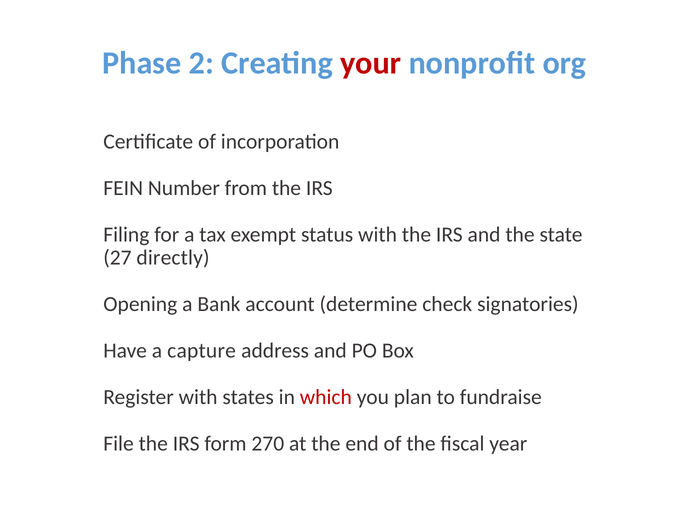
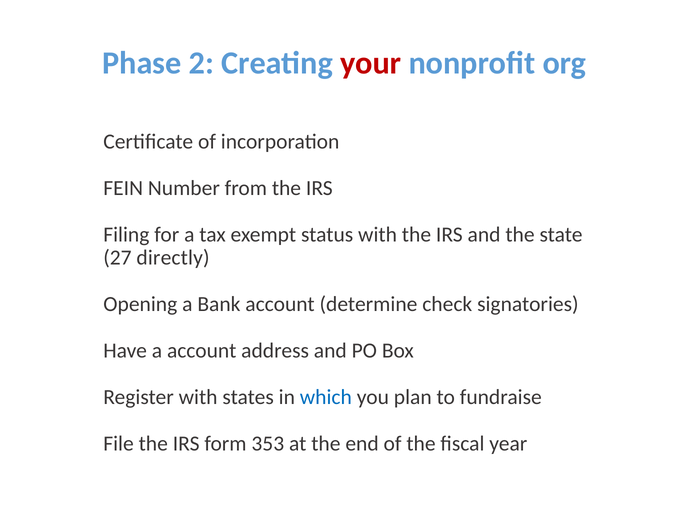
a capture: capture -> account
which colour: red -> blue
270: 270 -> 353
